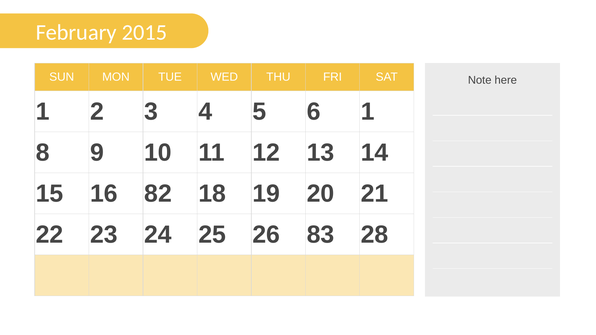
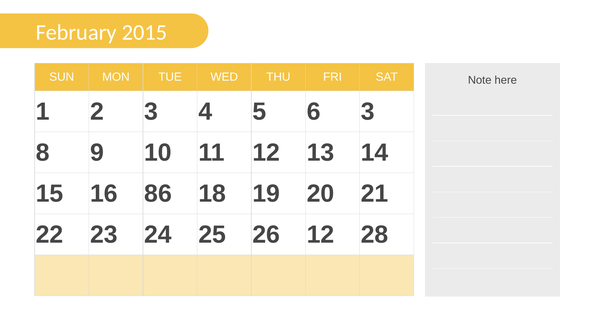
6 1: 1 -> 3
82: 82 -> 86
26 83: 83 -> 12
